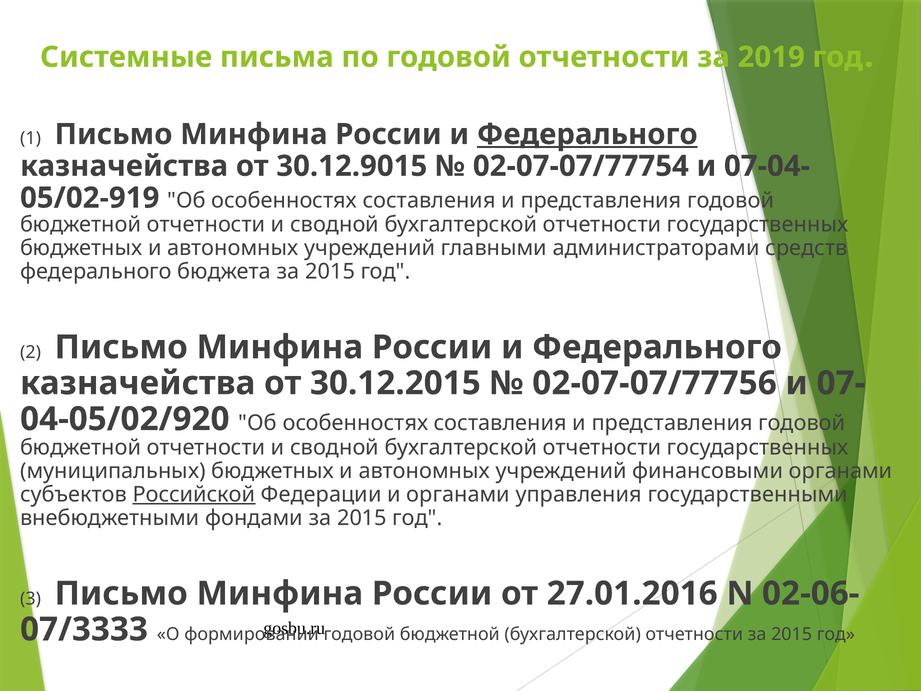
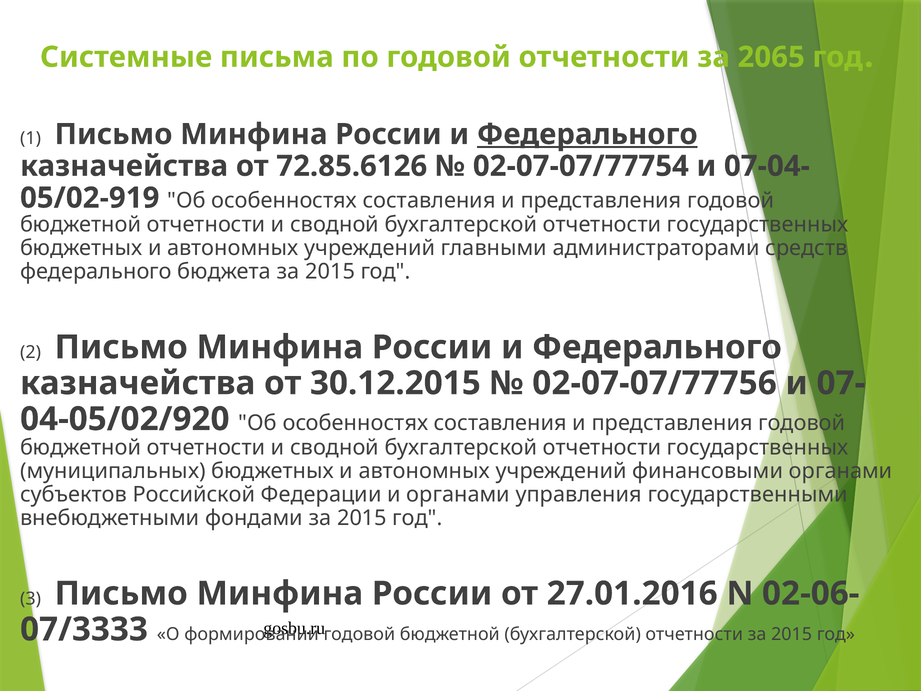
2019: 2019 -> 2065
30.12.9015: 30.12.9015 -> 72.85.6126
Российской underline: present -> none
